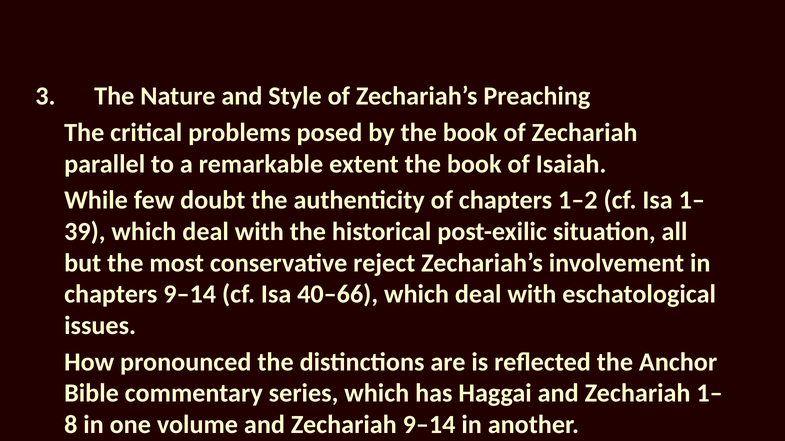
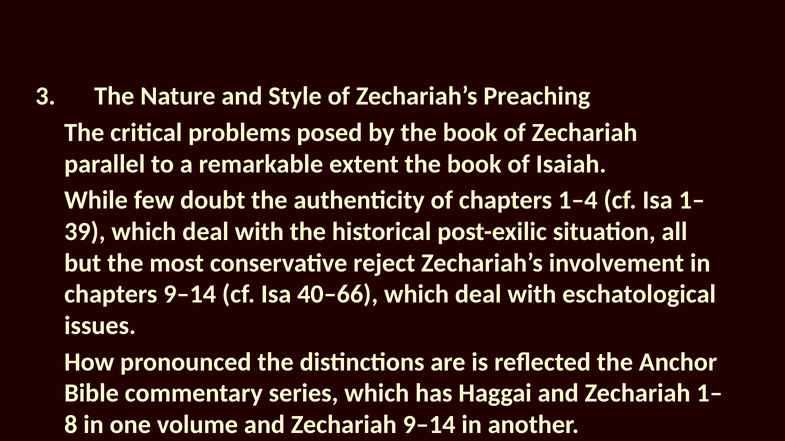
1–2: 1–2 -> 1–4
